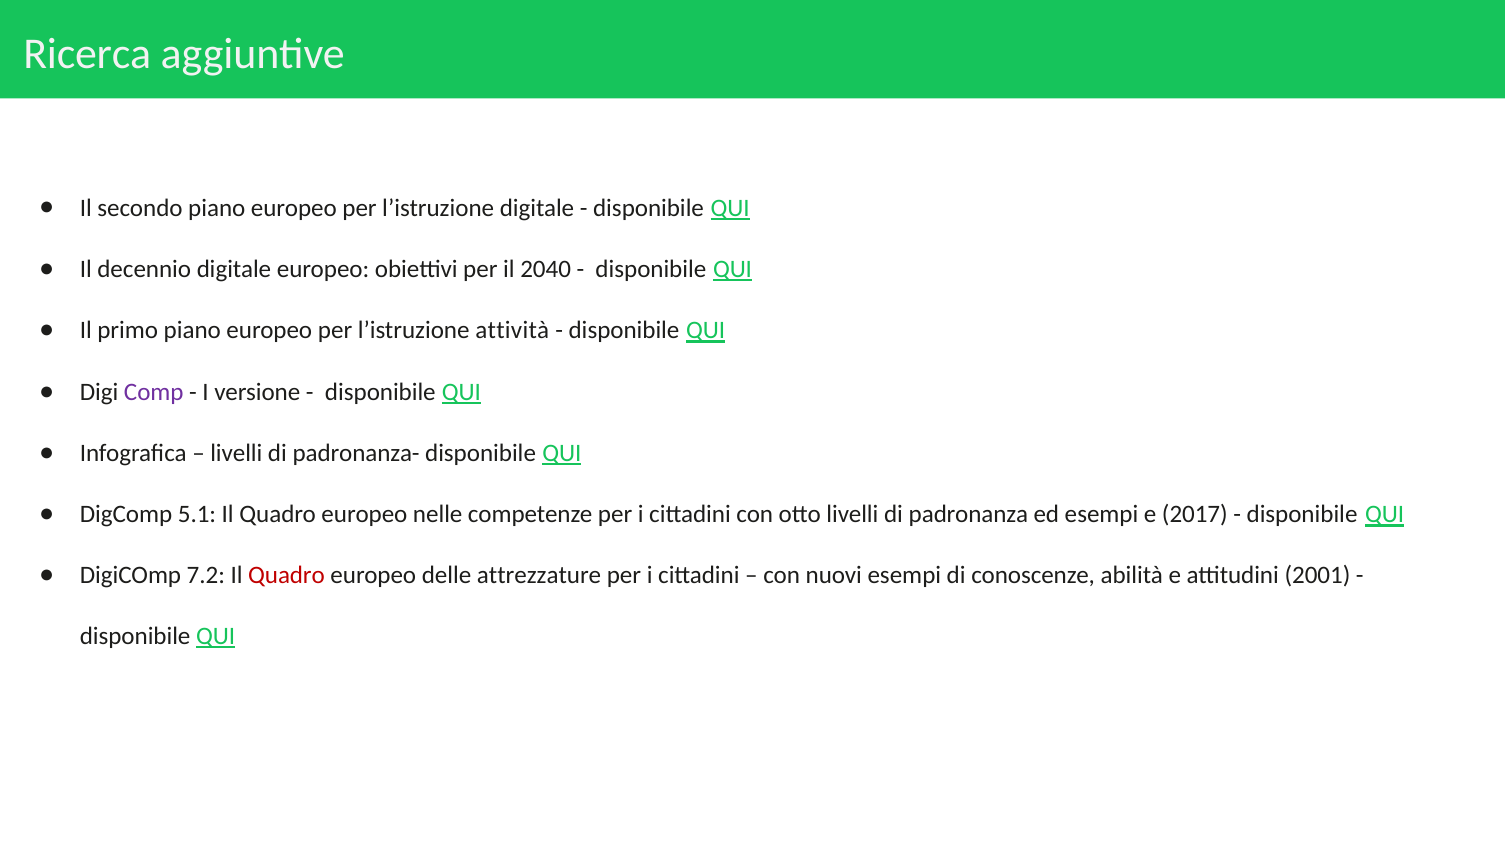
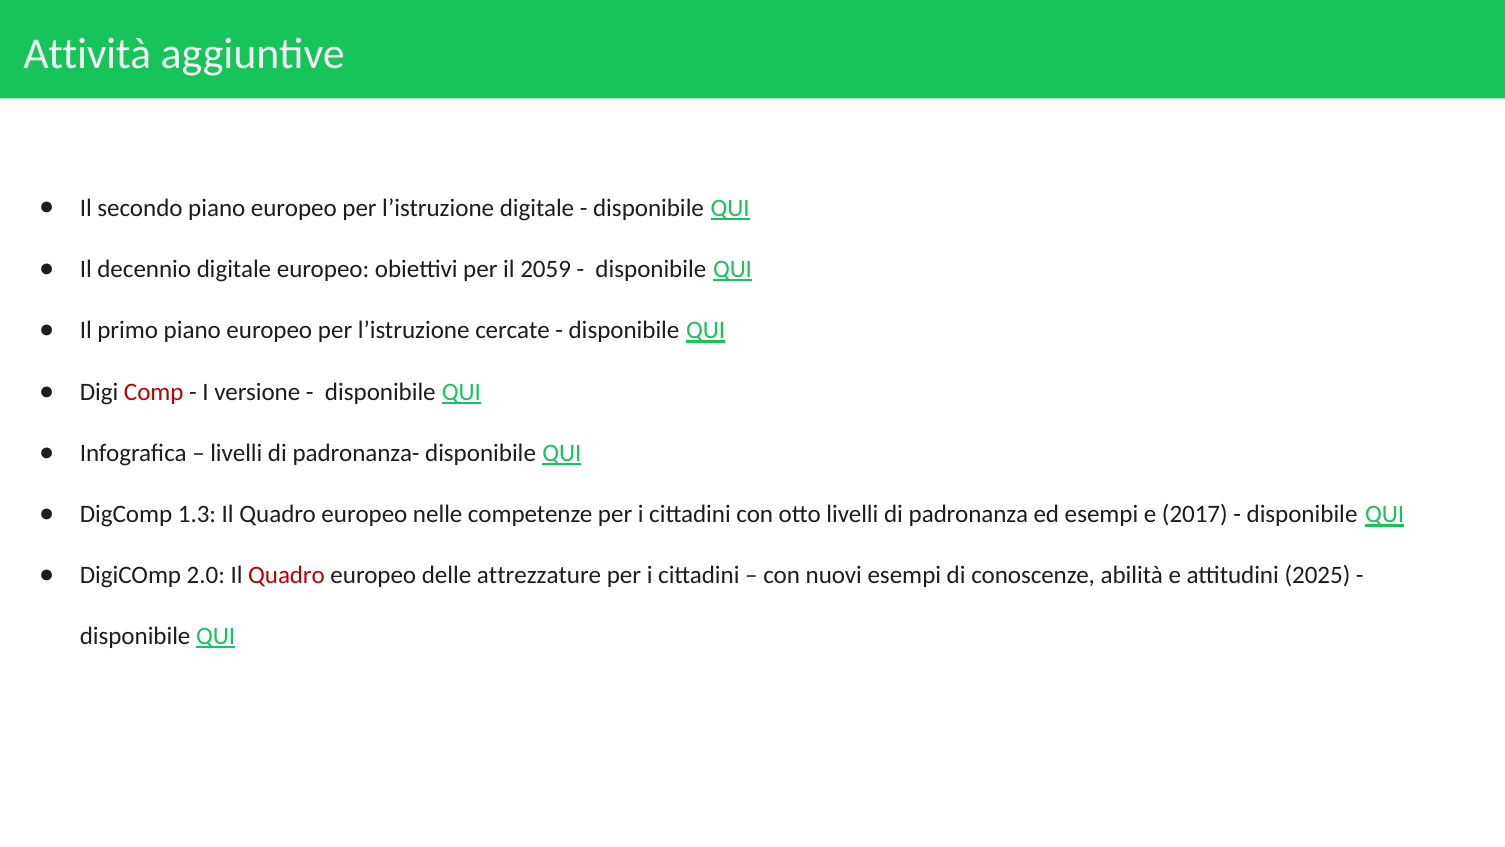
Ricerca: Ricerca -> Attività
2040: 2040 -> 2059
attività: attività -> cercate
Comp colour: purple -> red
5.1: 5.1 -> 1.3
7.2: 7.2 -> 2.0
2001: 2001 -> 2025
